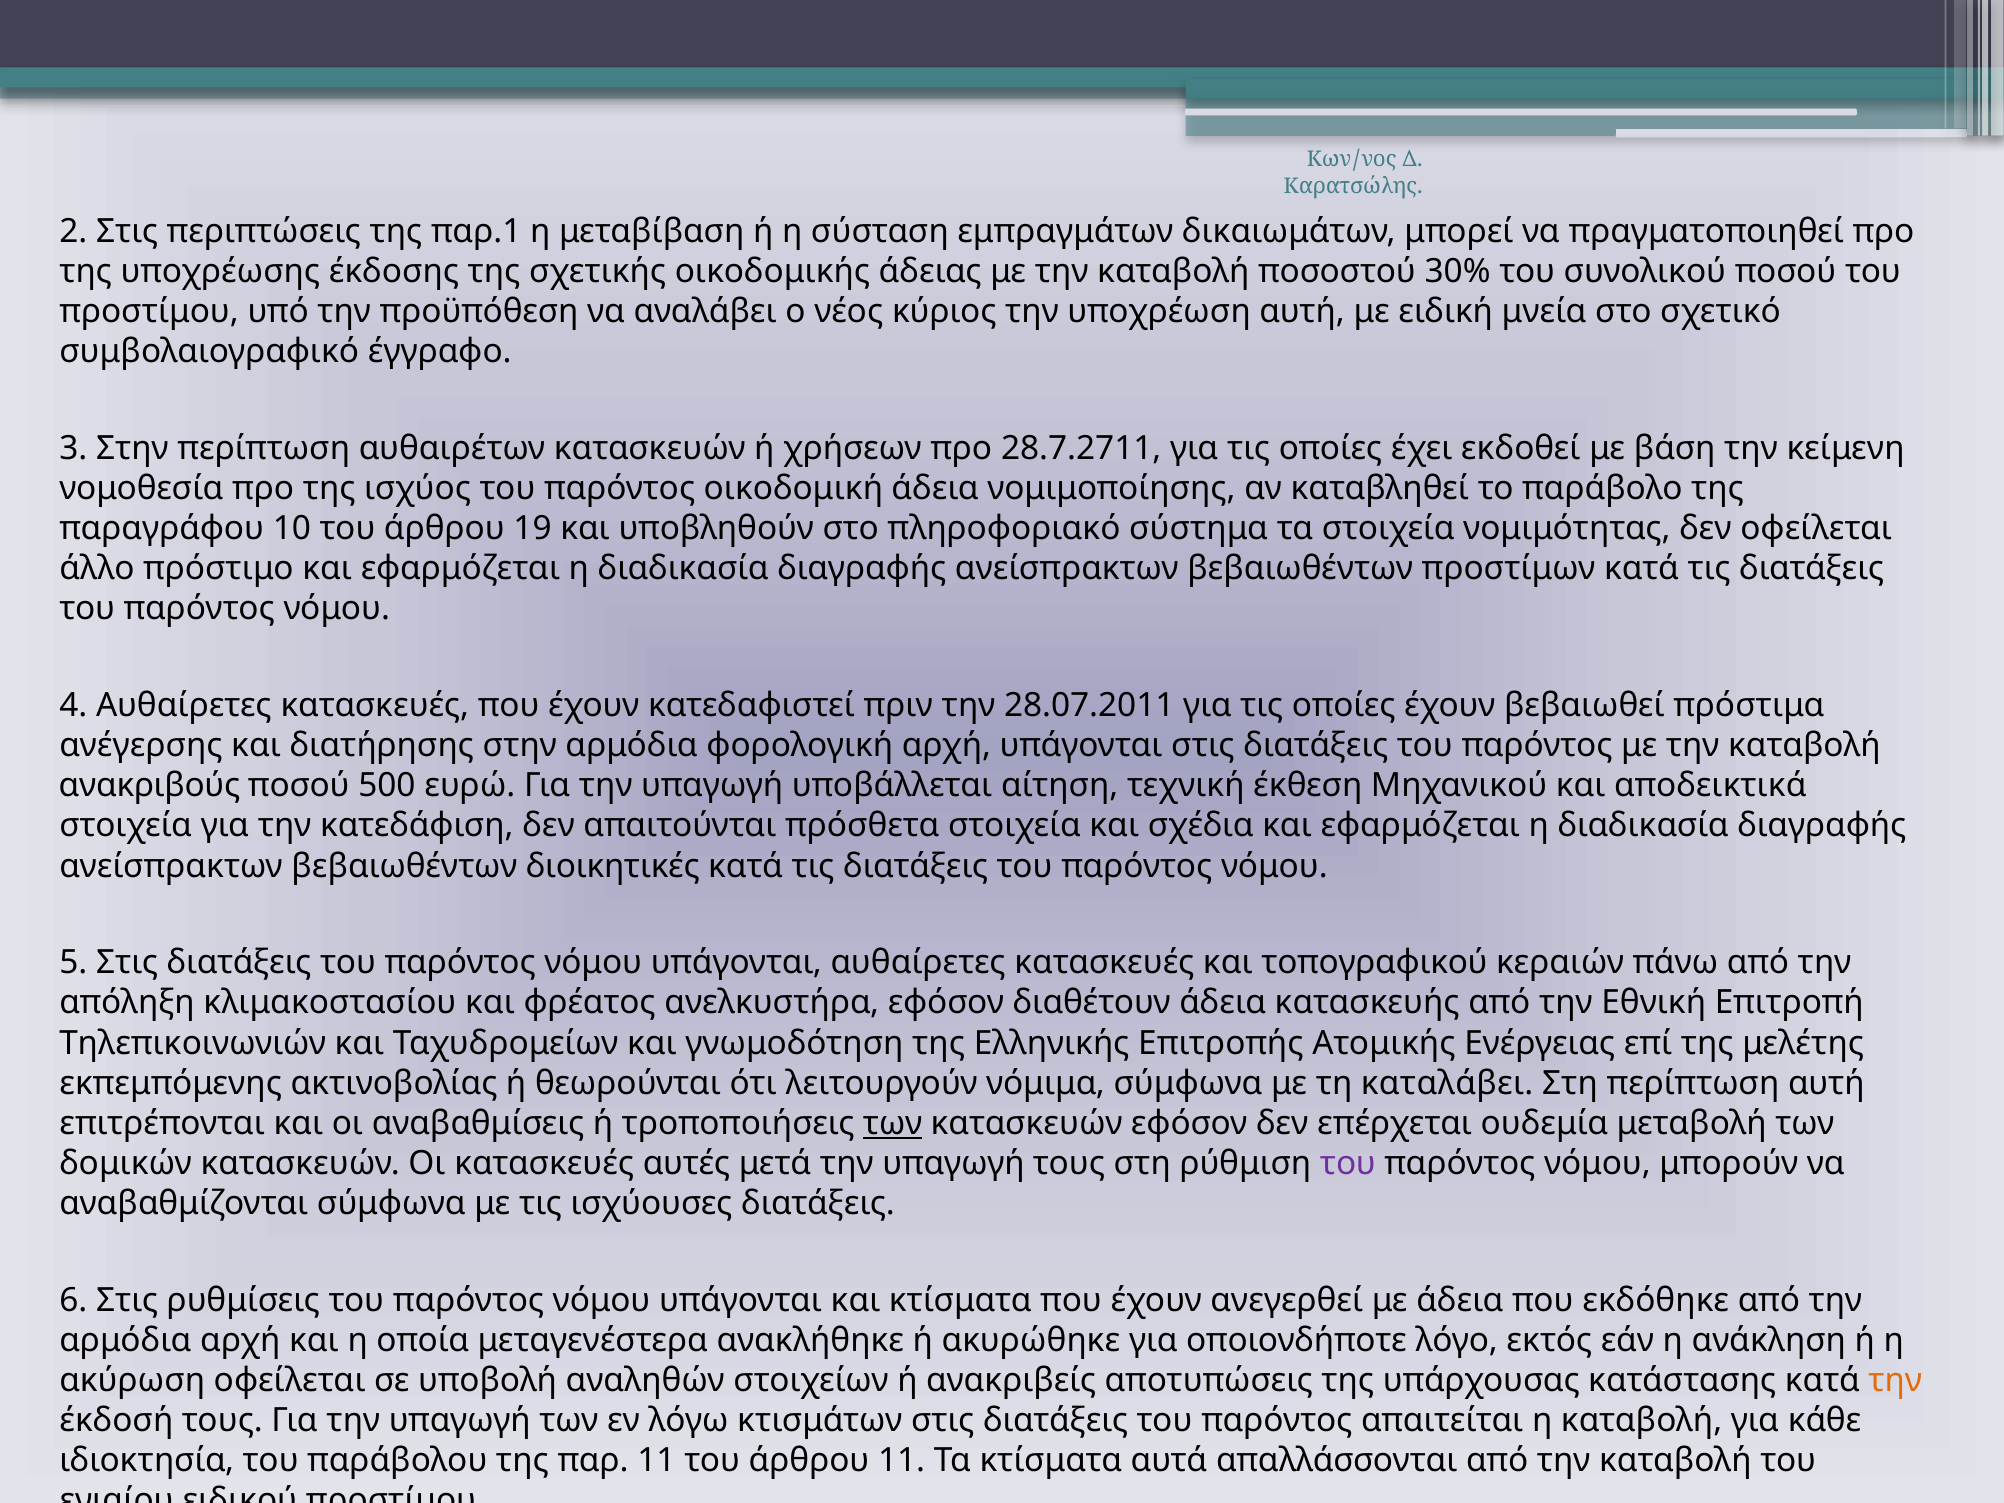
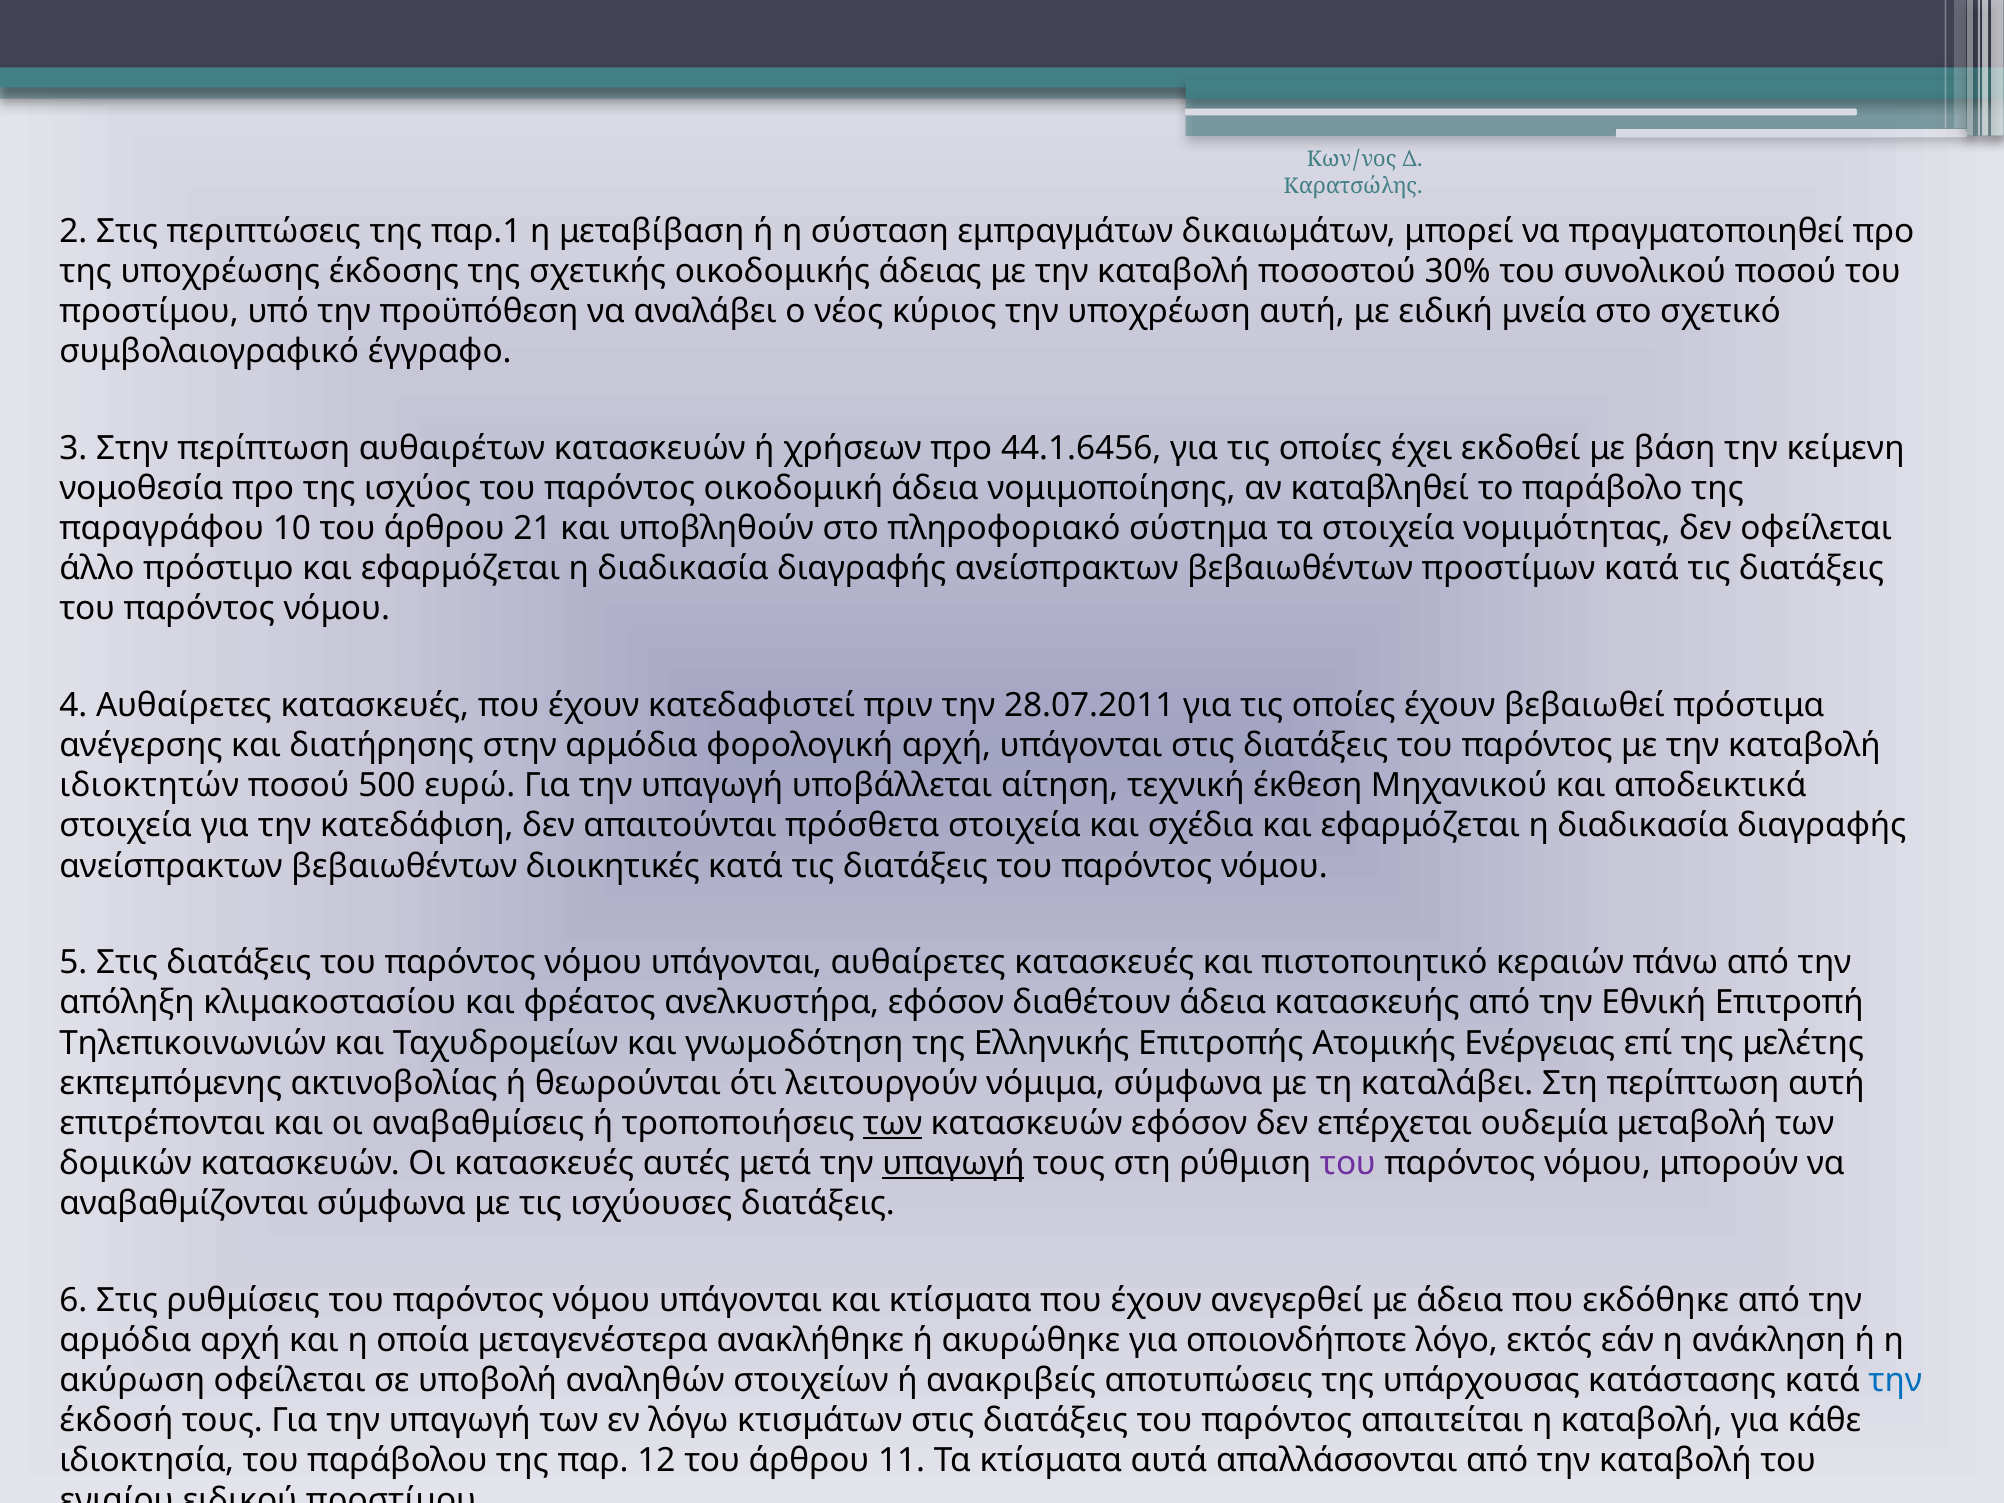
28.7.2711: 28.7.2711 -> 44.1.6456
19: 19 -> 21
ανακριβούς: ανακριβούς -> ιδιοκτητών
τοπογραφικού: τοπογραφικού -> πιστοποιητικό
υπαγωγή at (954, 1163) underline: none -> present
την at (1895, 1380) colour: orange -> blue
παρ 11: 11 -> 12
